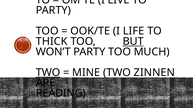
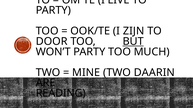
LIFE: LIFE -> ZIJN
THICK: THICK -> DOOR
TWO at (48, 73) underline: present -> none
ZINNEN: ZINNEN -> DAARIN
